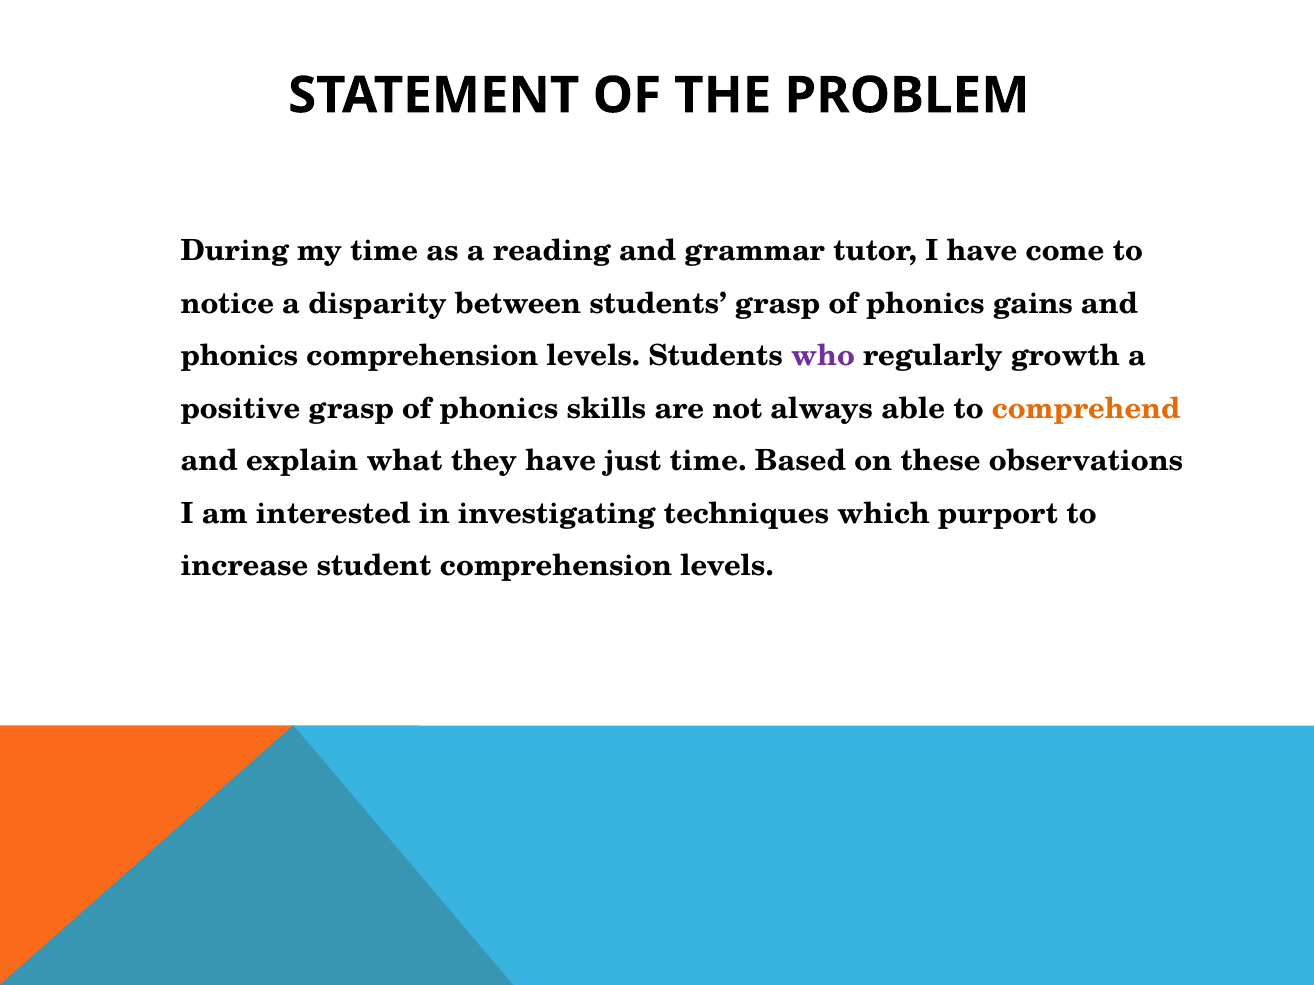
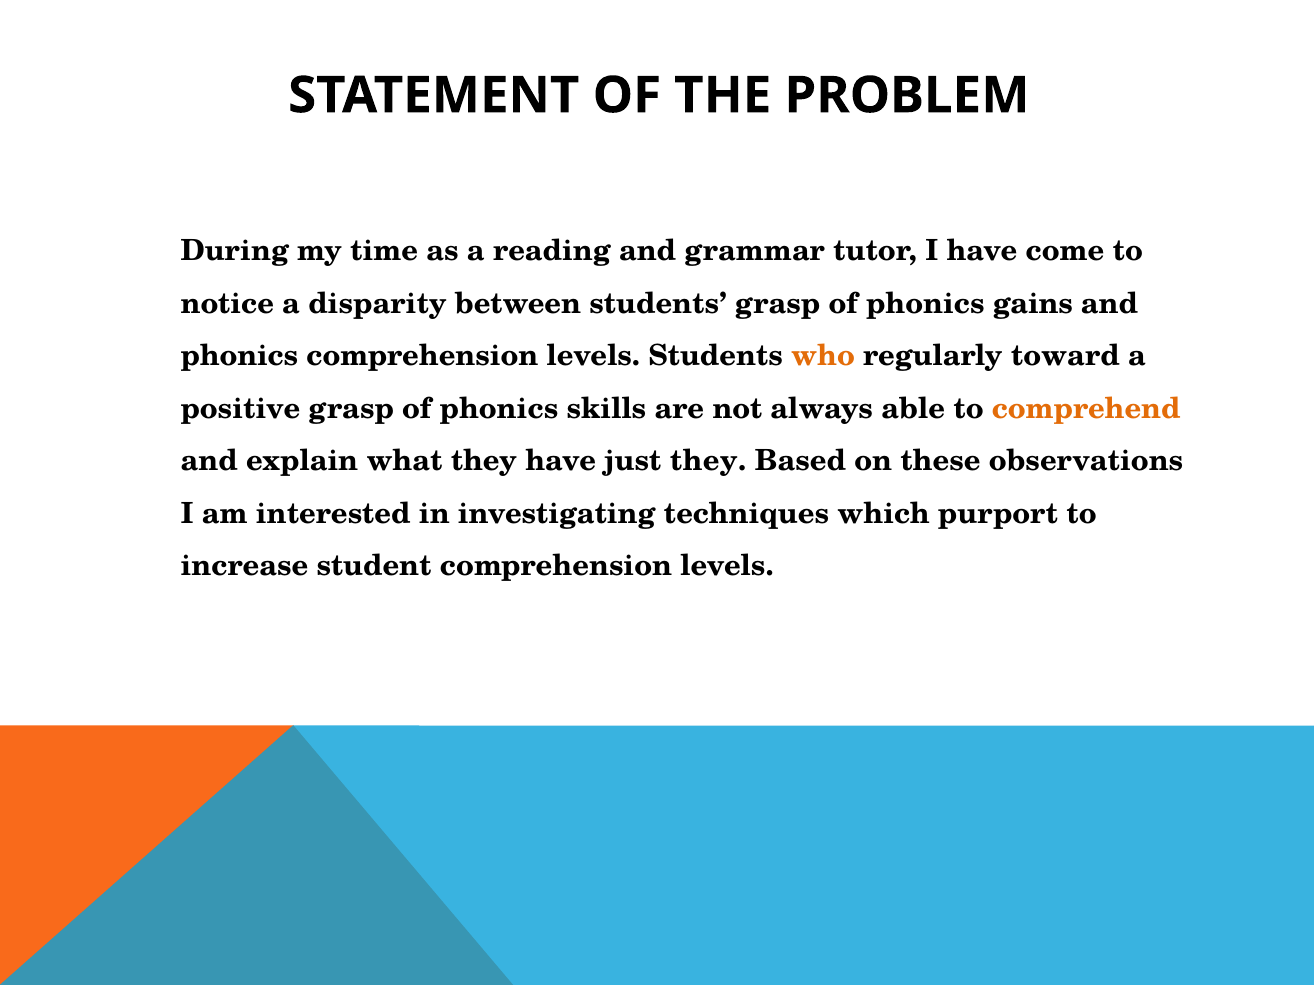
who colour: purple -> orange
growth: growth -> toward
just time: time -> they
